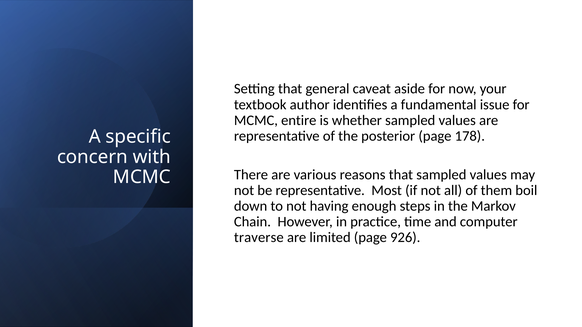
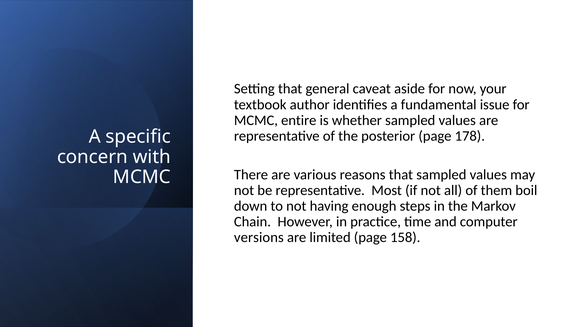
traverse: traverse -> versions
926: 926 -> 158
